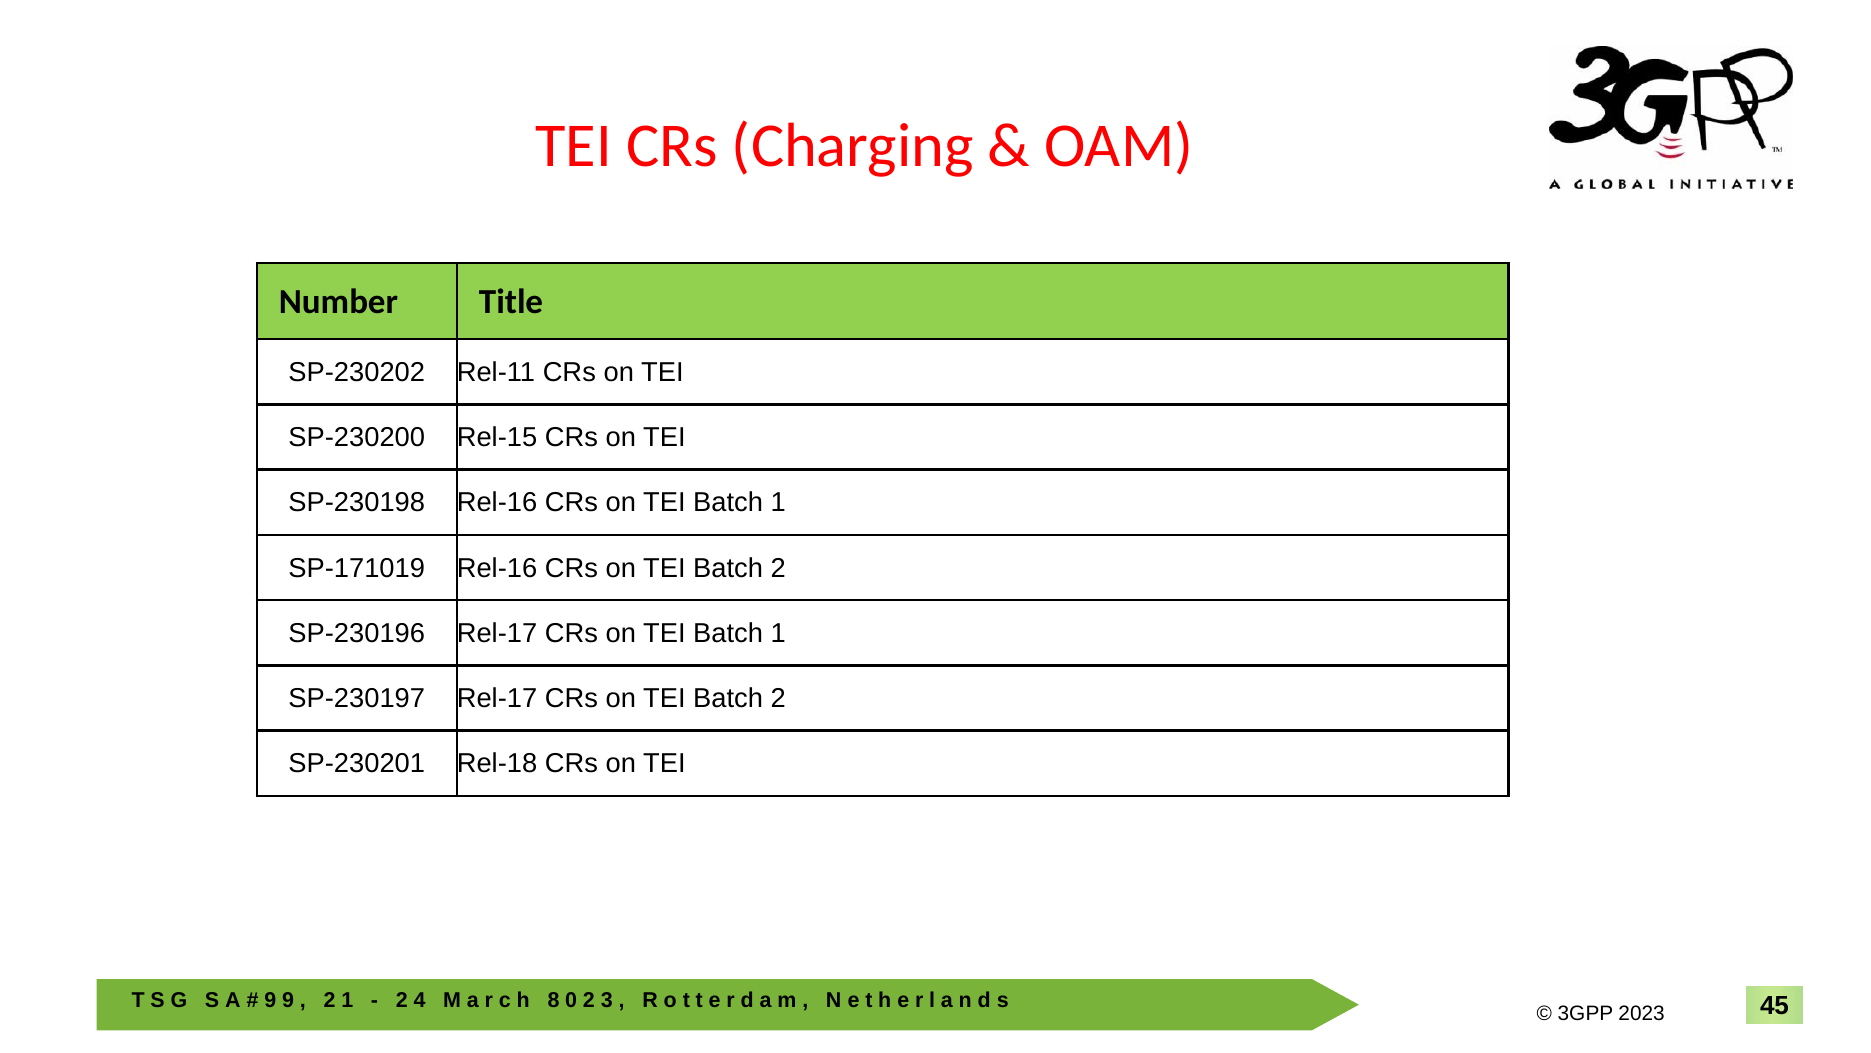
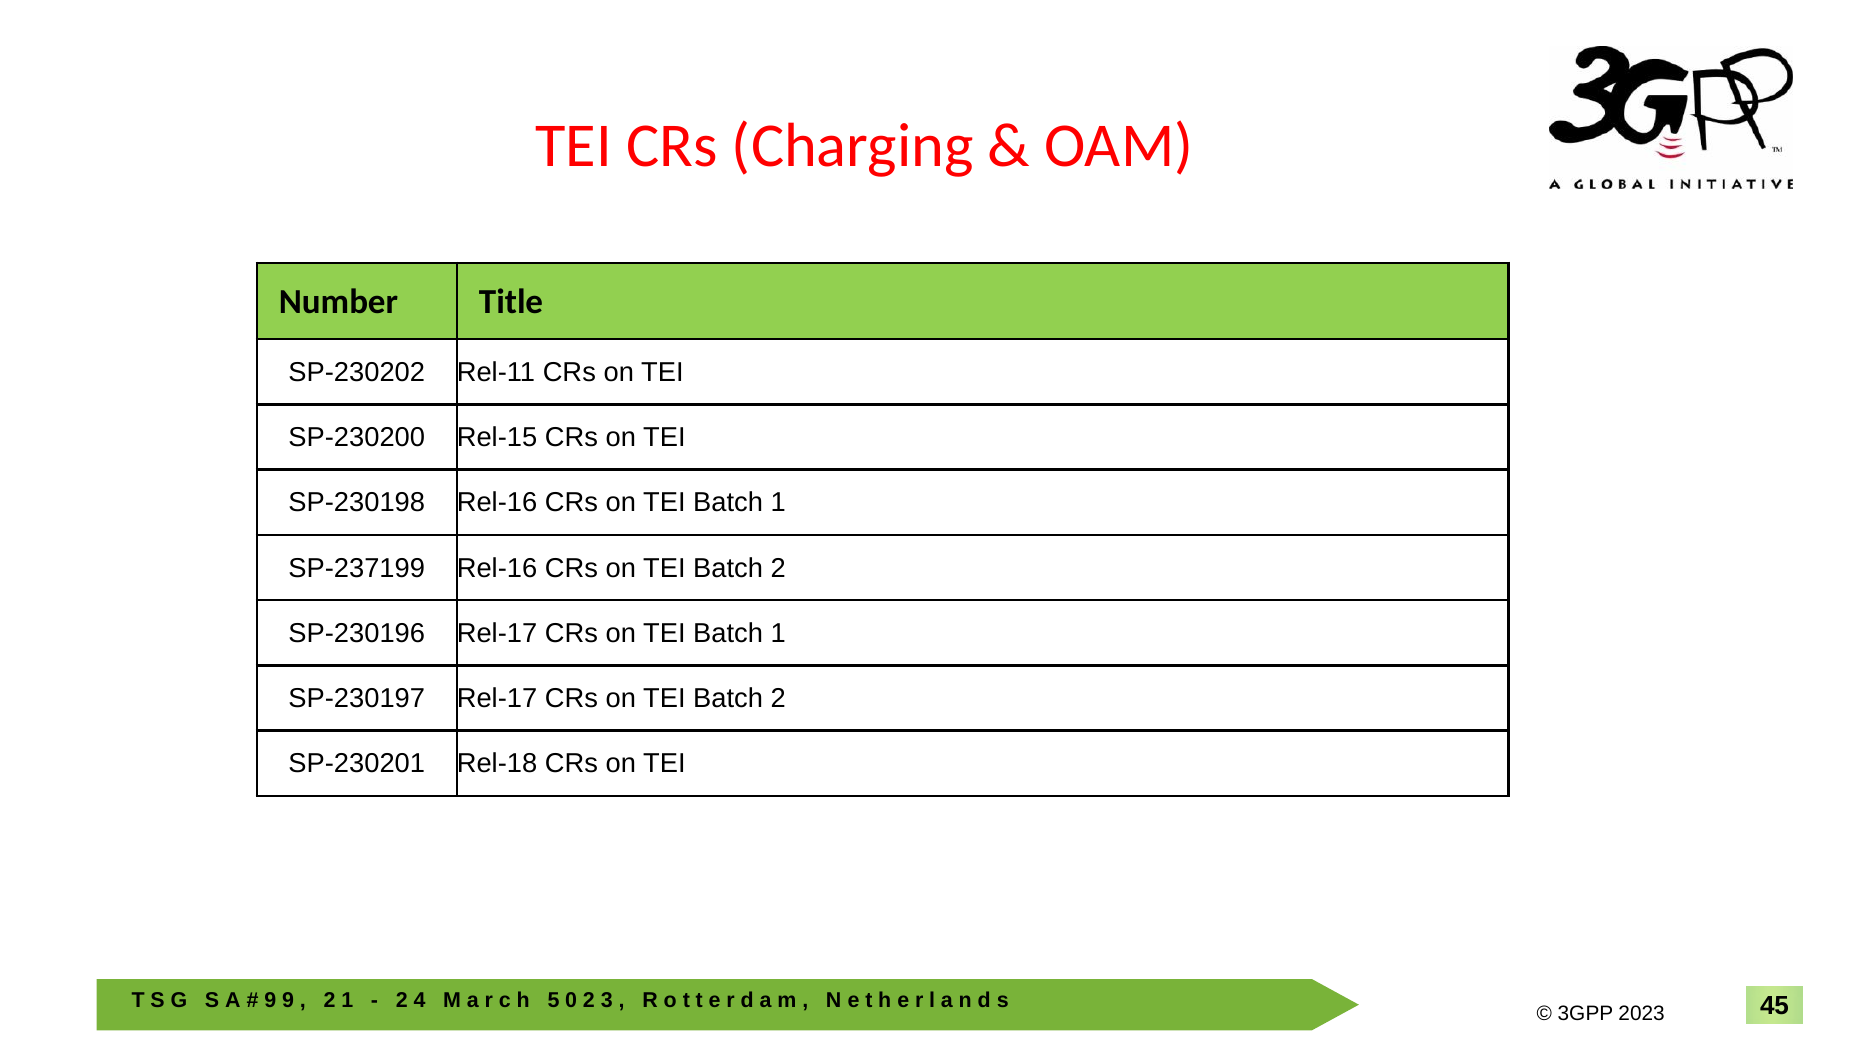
SP-171019: SP-171019 -> SP-237199
8: 8 -> 5
